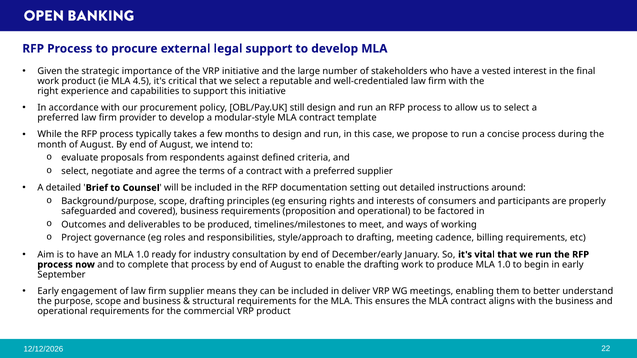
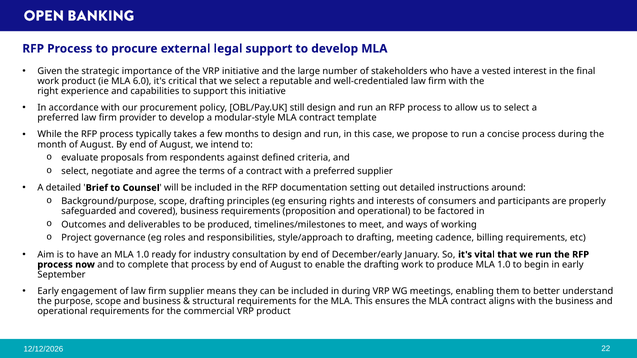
4.5: 4.5 -> 6.0
in deliver: deliver -> during
